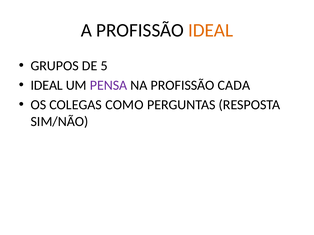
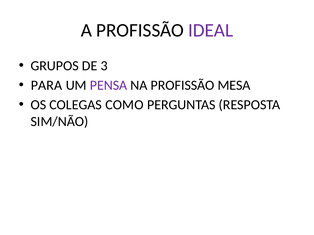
IDEAL at (211, 30) colour: orange -> purple
5: 5 -> 3
IDEAL at (47, 85): IDEAL -> PARA
CADA: CADA -> MESA
